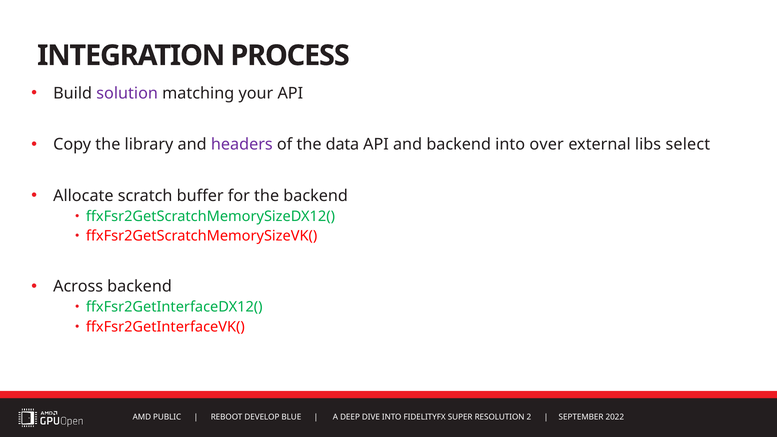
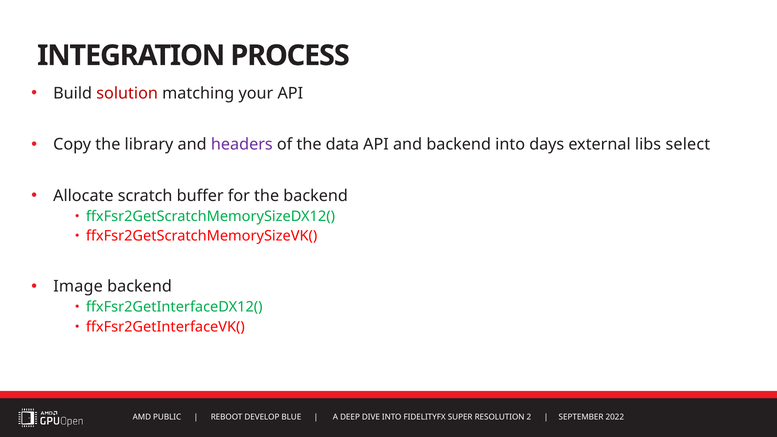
solution colour: purple -> red
over: over -> days
Across: Across -> Image
